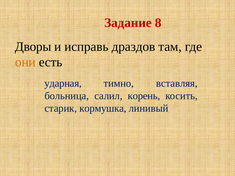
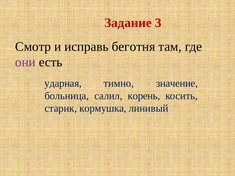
8: 8 -> 3
Дворы: Дворы -> Смотр
драздов: драздов -> беготня
они colour: orange -> purple
вставляя: вставляя -> значение
